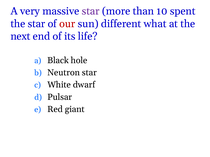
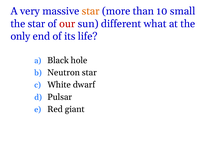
star at (91, 11) colour: purple -> orange
spent: spent -> small
next: next -> only
